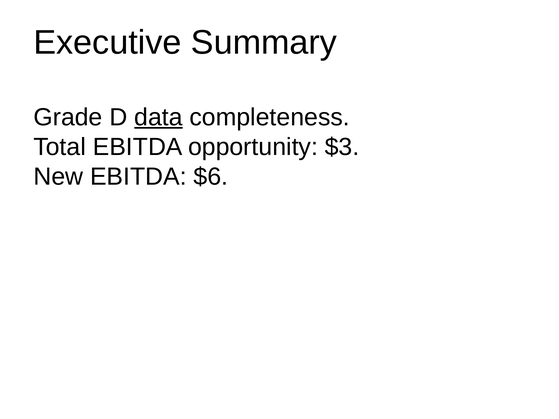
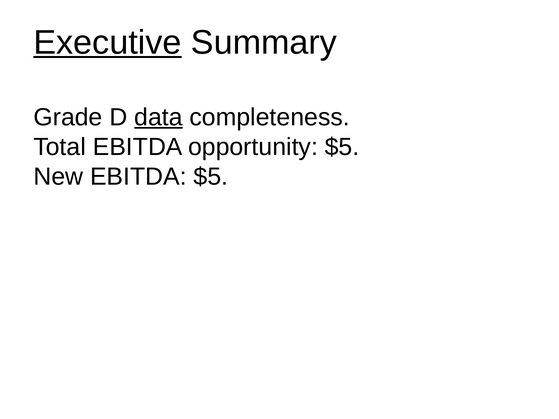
Executive underline: none -> present
opportunity $3: $3 -> $5
EBITDA $6: $6 -> $5
